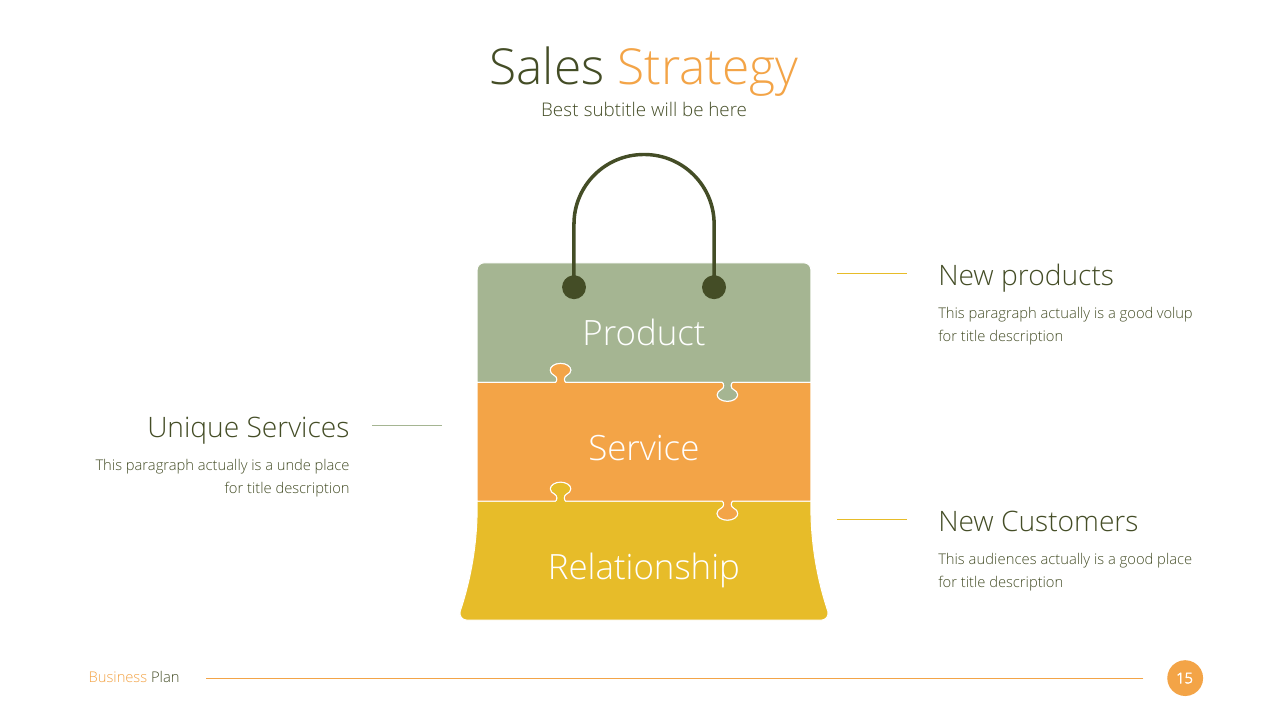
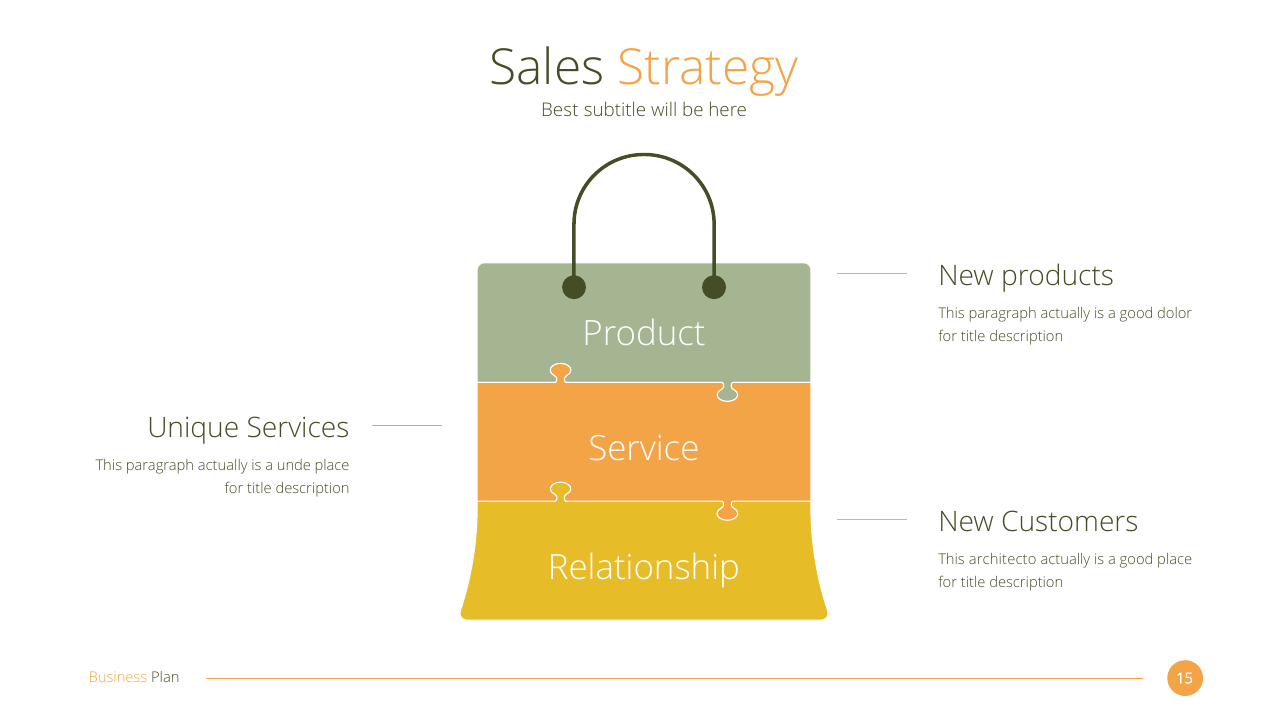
volup: volup -> dolor
audiences: audiences -> architecto
